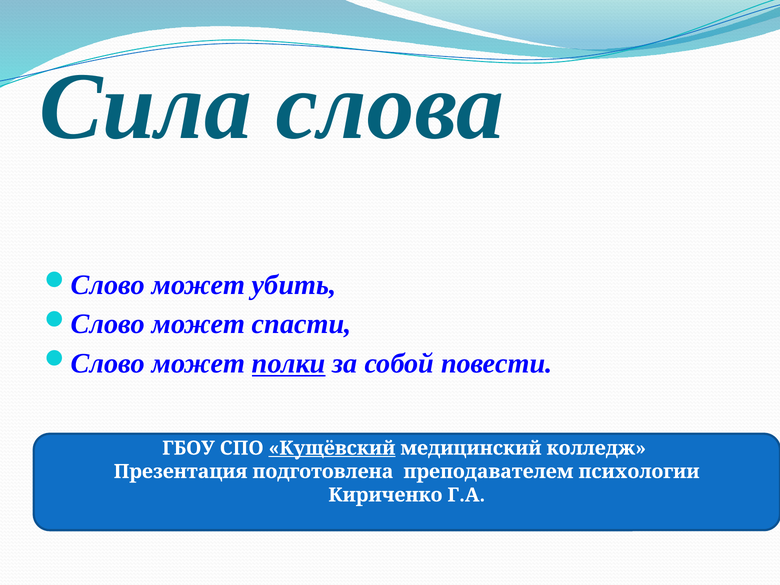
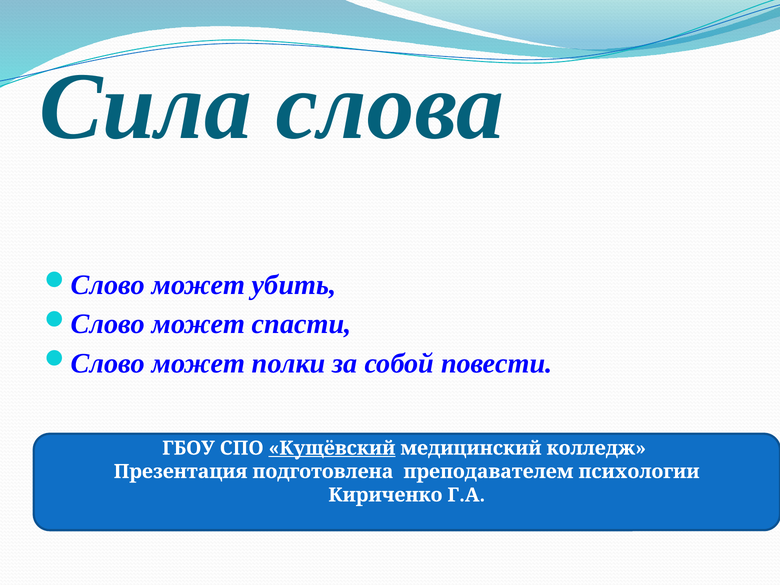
полки underline: present -> none
